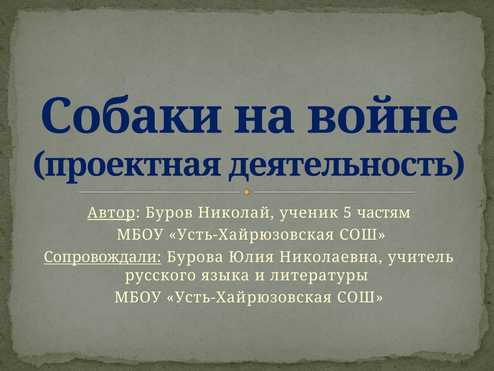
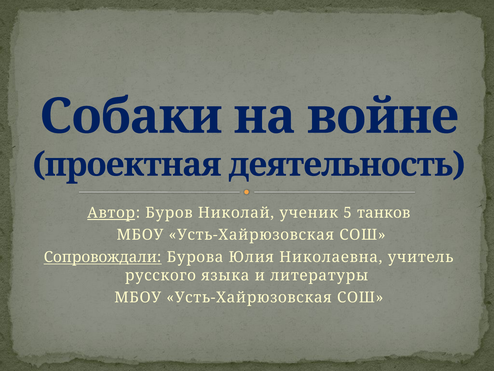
частям: частям -> танков
